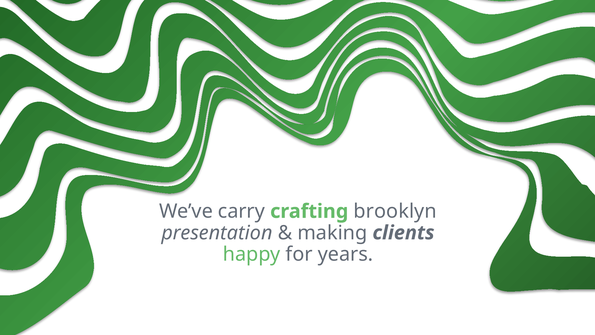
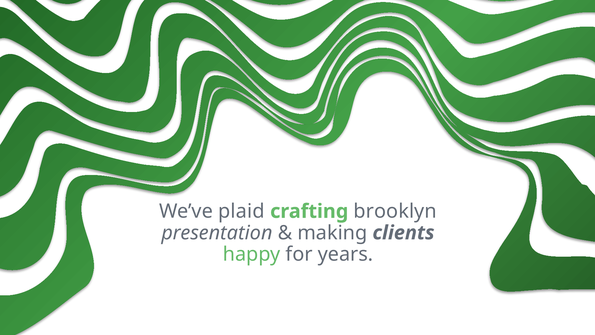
carry: carry -> plaid
